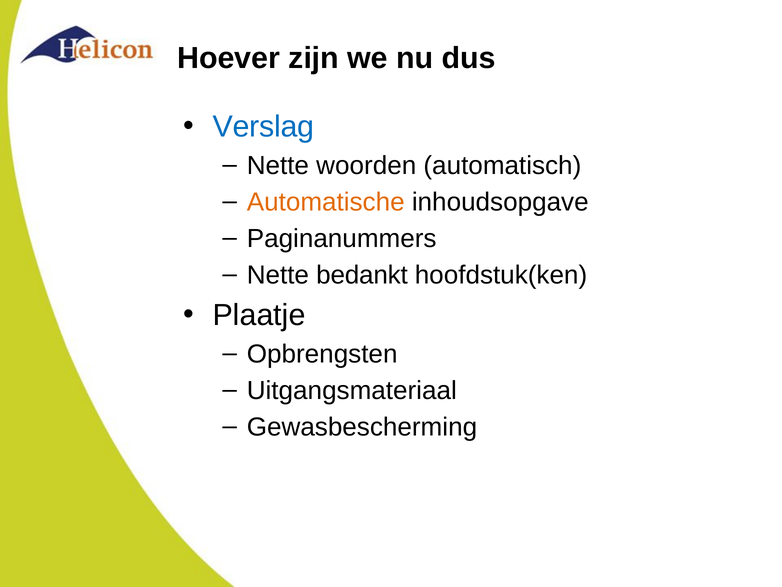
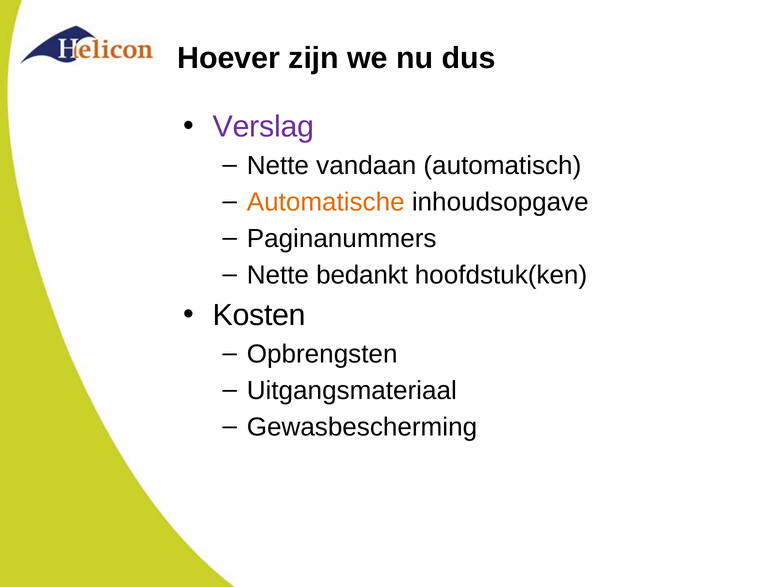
Verslag colour: blue -> purple
woorden: woorden -> vandaan
Plaatje: Plaatje -> Kosten
